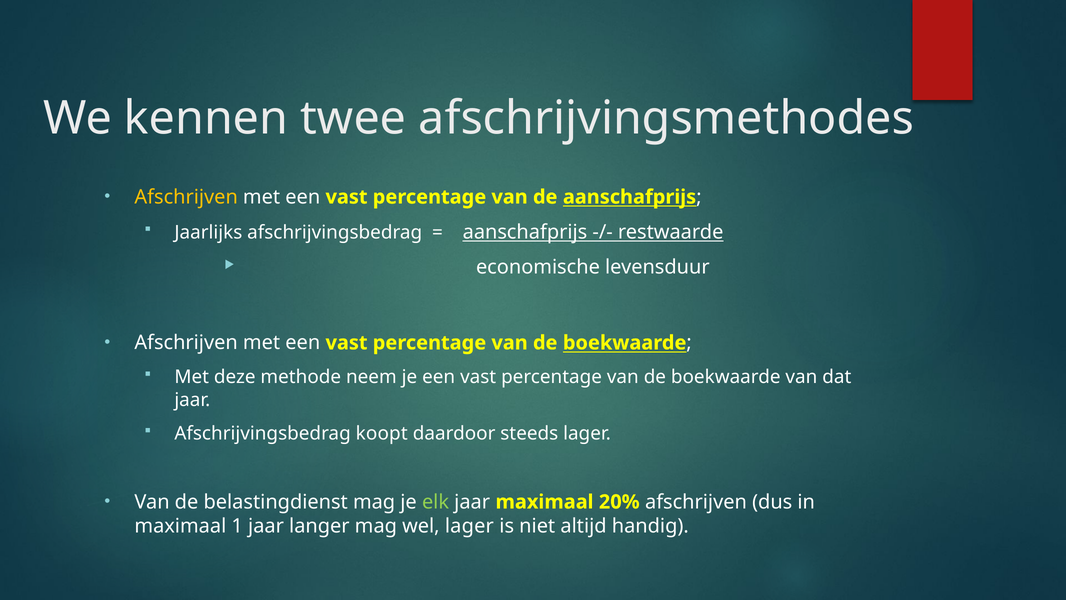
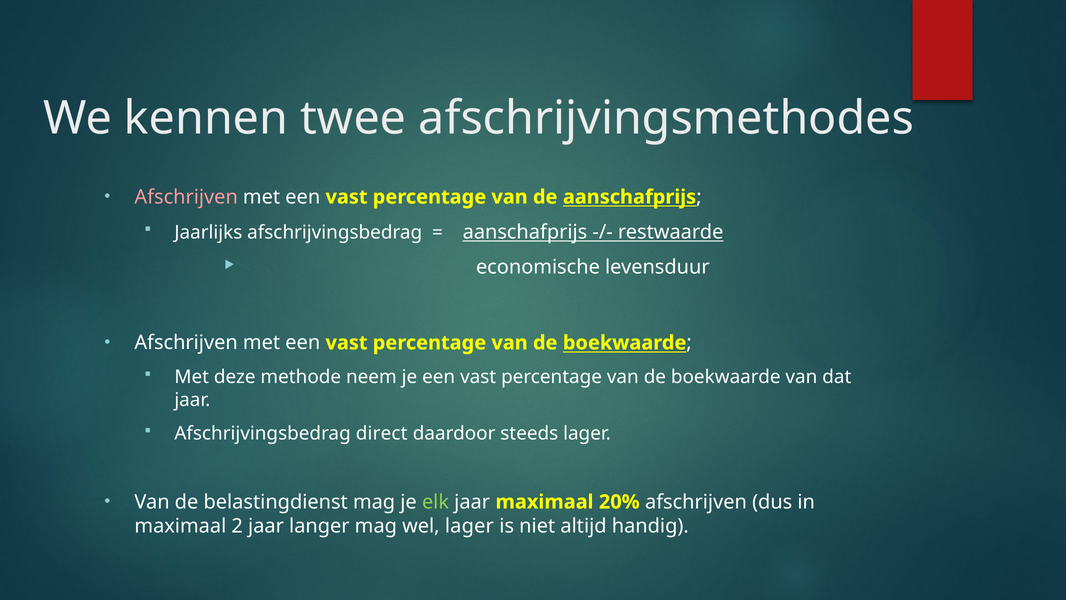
Afschrijven at (186, 197) colour: yellow -> pink
koopt: koopt -> direct
1: 1 -> 2
